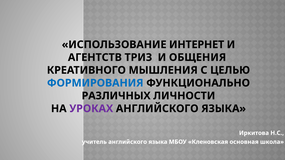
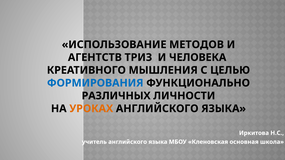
ИНТЕРНЕТ: ИНТЕРНЕТ -> МЕТОДОВ
ОБЩЕНИЯ: ОБЩЕНИЯ -> ЧЕЛОВЕКА
УРОКАХ colour: purple -> orange
